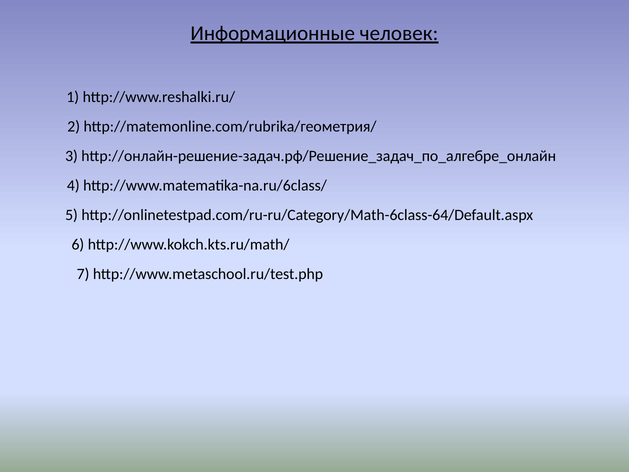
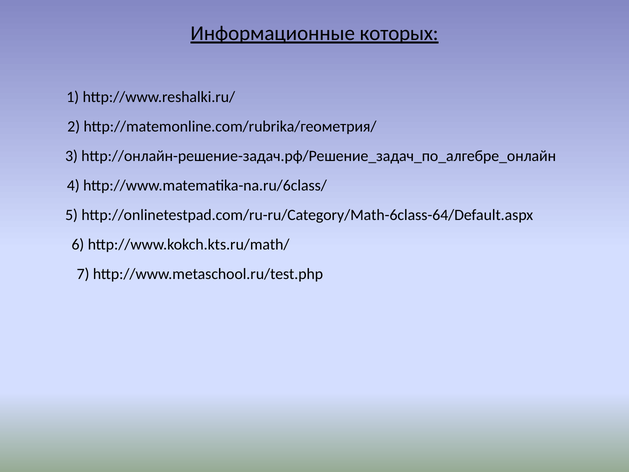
человек: человек -> которых
